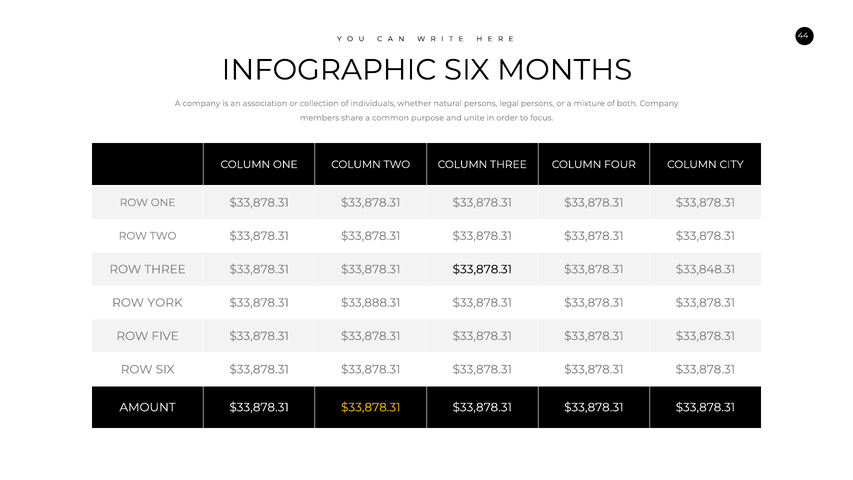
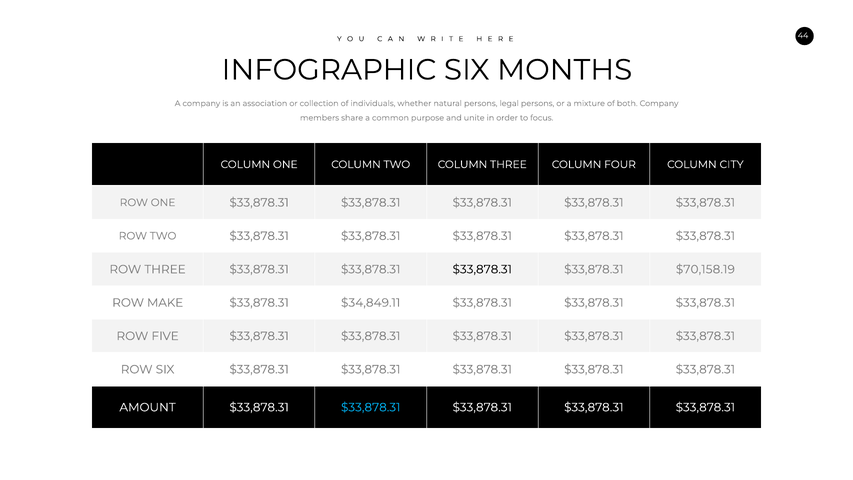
$33,848.31: $33,848.31 -> $70,158.19
YORK: YORK -> MAKE
$33,888.31: $33,888.31 -> $34,849.11
$33,878.31 at (371, 407) colour: yellow -> light blue
